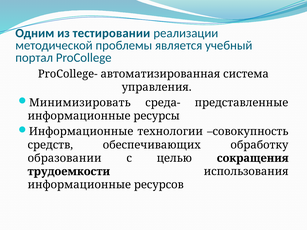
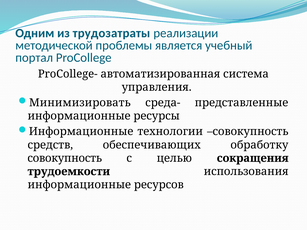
тестировании: тестировании -> трудозатраты
образовании at (65, 158): образовании -> совокупность
